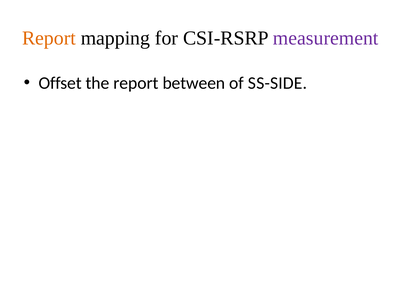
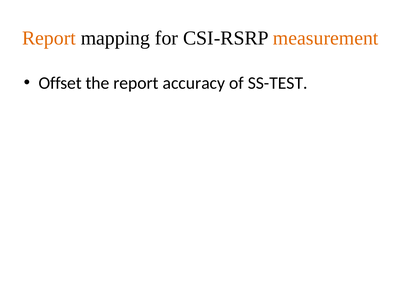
measurement colour: purple -> orange
between: between -> accuracy
SS-SIDE: SS-SIDE -> SS-TEST
